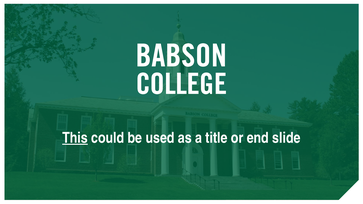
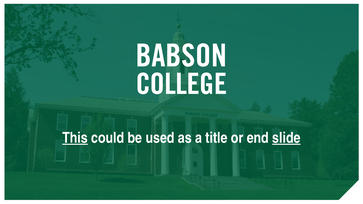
slide underline: none -> present
